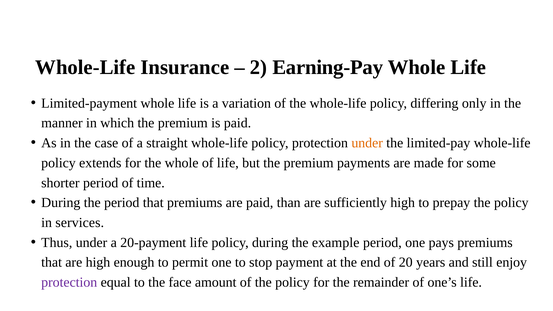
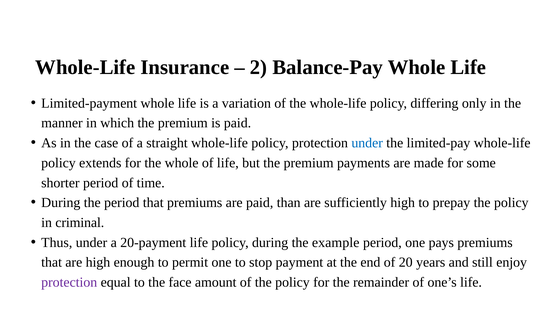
Earning-Pay: Earning-Pay -> Balance-Pay
under at (367, 143) colour: orange -> blue
services: services -> criminal
